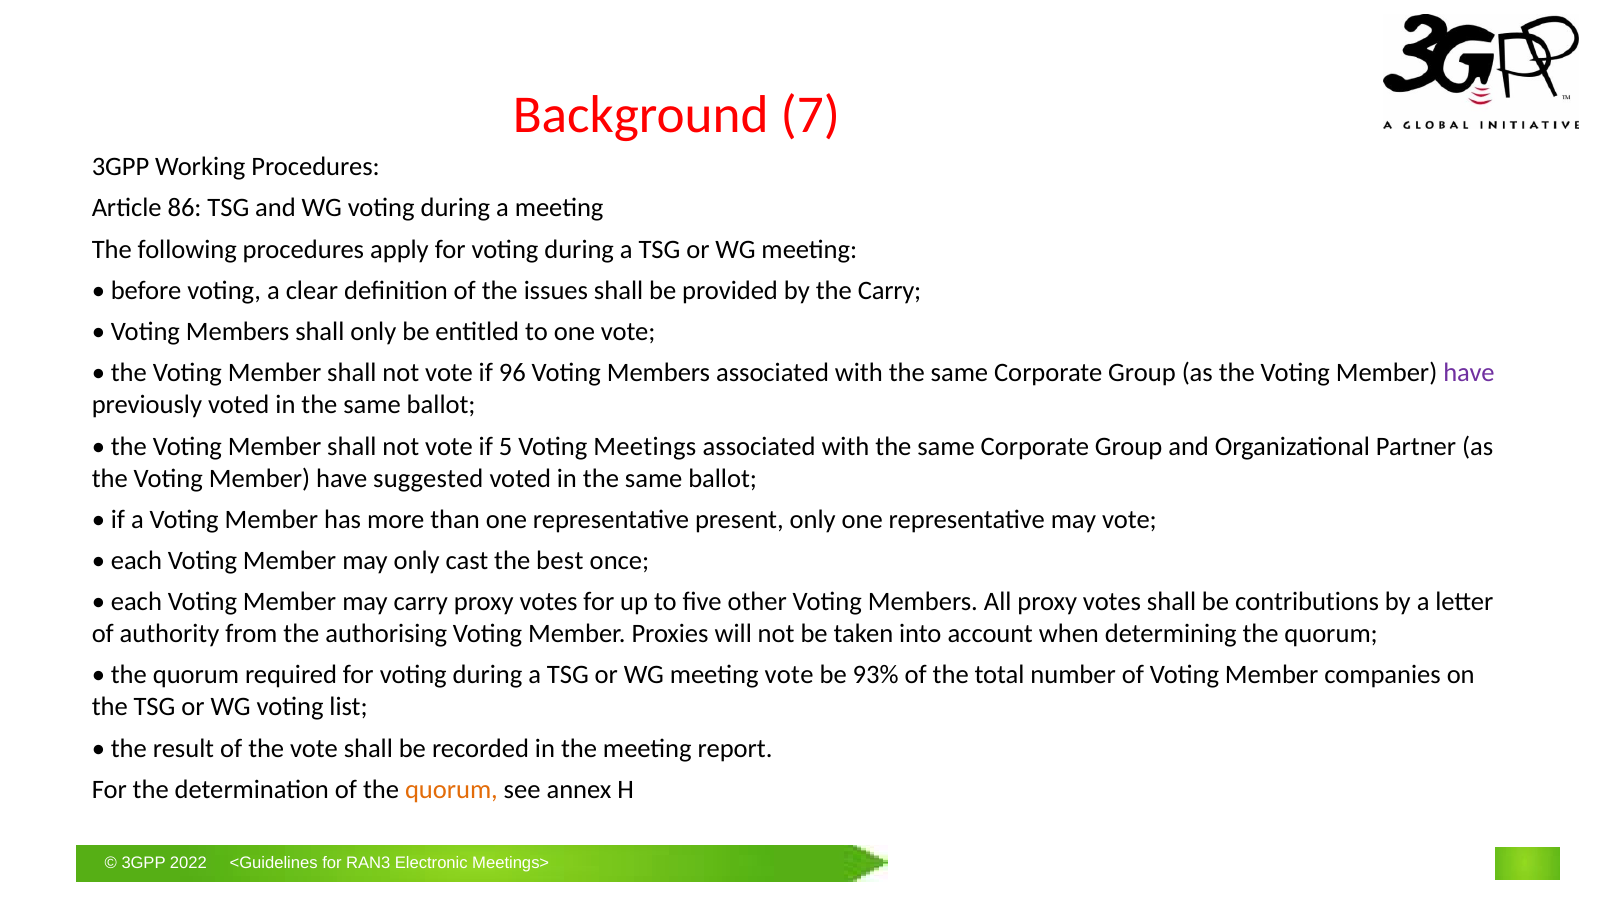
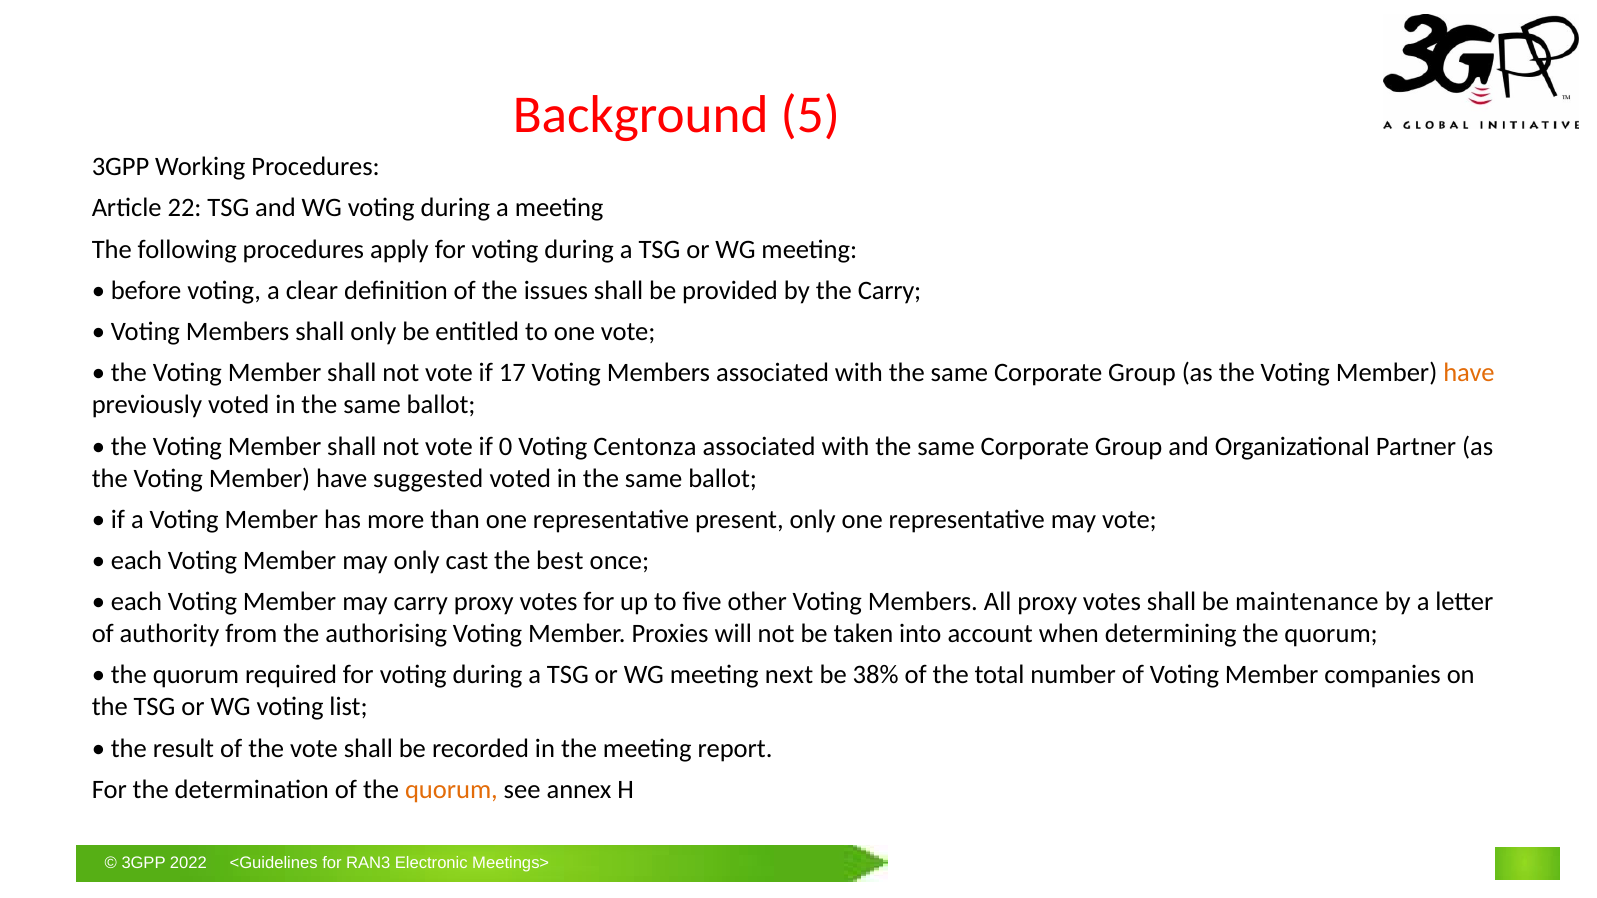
7: 7 -> 5
86: 86 -> 22
96: 96 -> 17
have at (1469, 373) colour: purple -> orange
5: 5 -> 0
Meetings: Meetings -> Centonza
contributions: contributions -> maintenance
meeting vote: vote -> next
93%: 93% -> 38%
